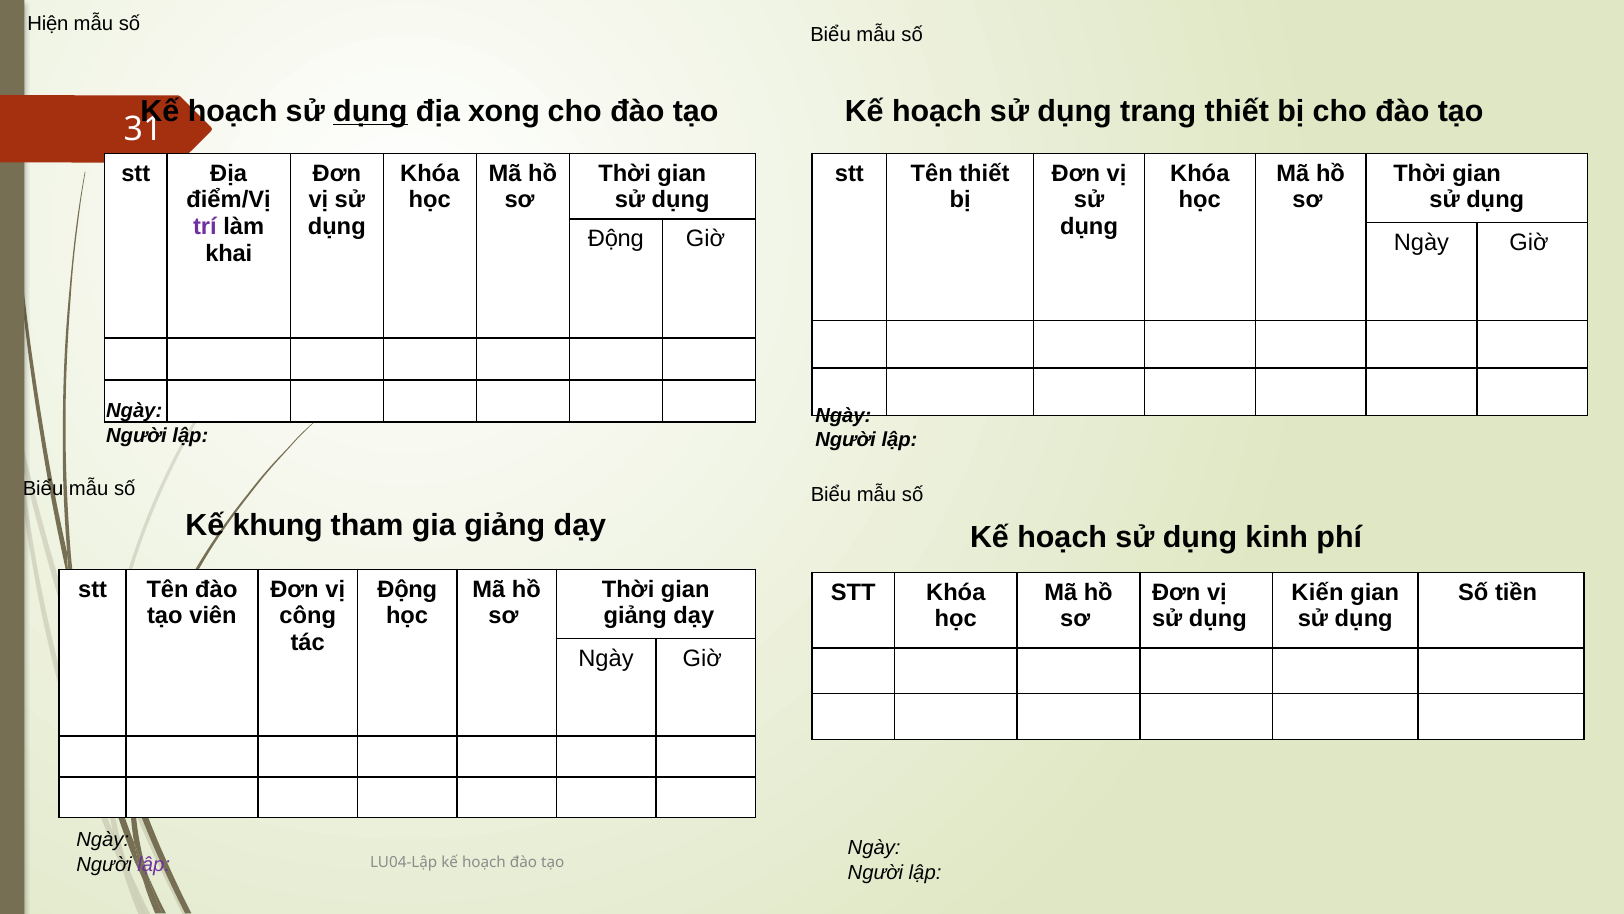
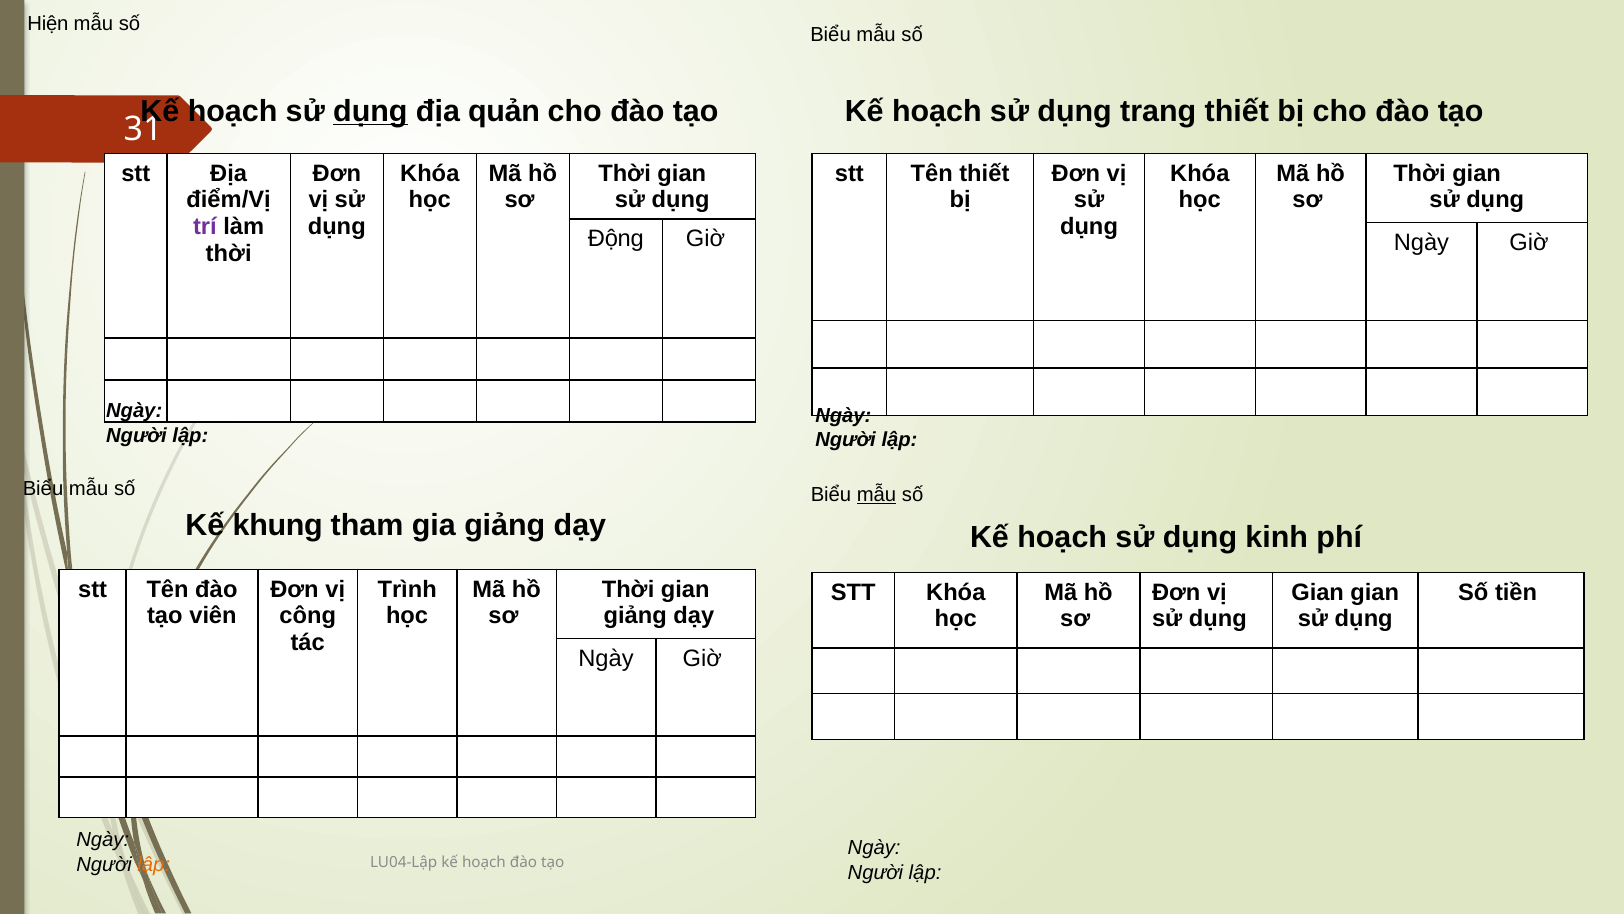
xong: xong -> quản
khai at (229, 253): khai -> thời
mẫu at (877, 495) underline: none -> present
Động at (407, 589): Động -> Trình
Kiến at (1317, 592): Kiến -> Gian
lập at (154, 864) colour: purple -> orange
